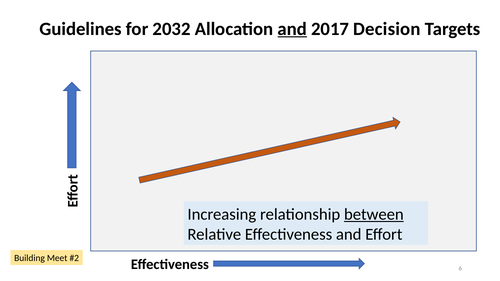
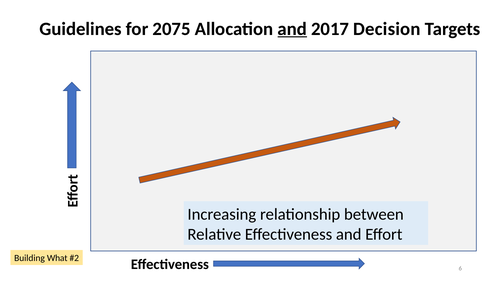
2032: 2032 -> 2075
between underline: present -> none
Meet: Meet -> What
